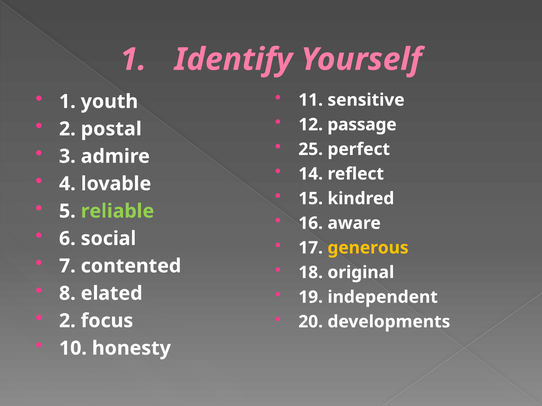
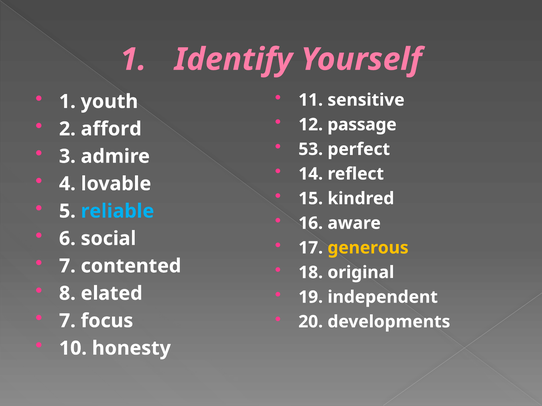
postal: postal -> afford
25: 25 -> 53
reliable colour: light green -> light blue
2 at (67, 321): 2 -> 7
